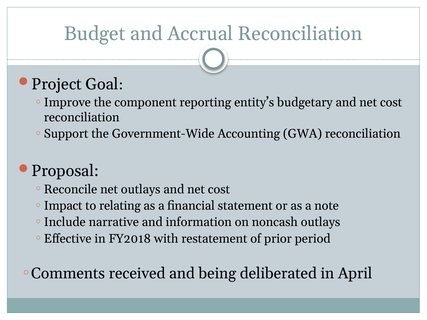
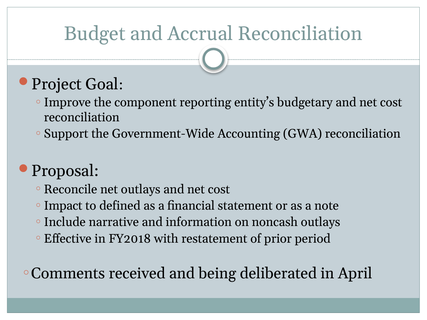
relating: relating -> defined
